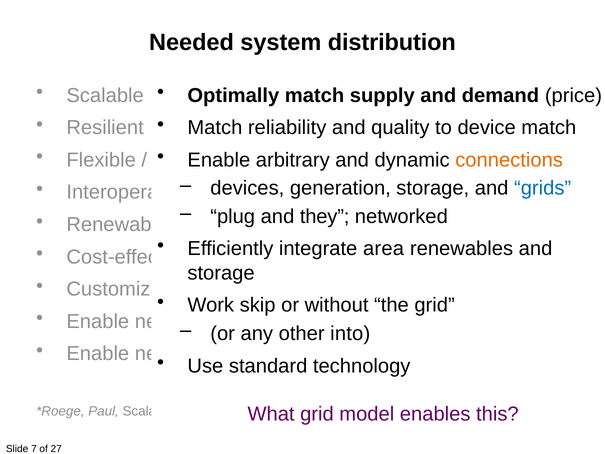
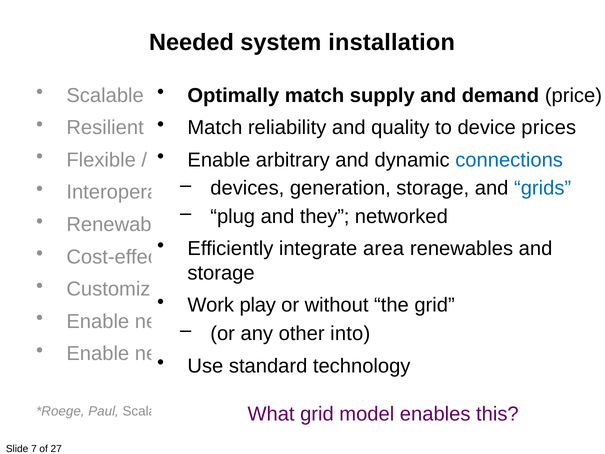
distribution: distribution -> installation
device match: match -> prices
connections colour: orange -> blue
skip: skip -> play
